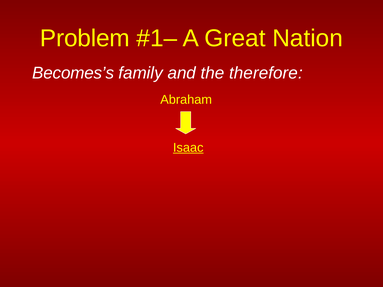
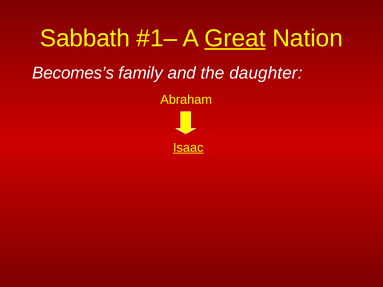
Problem: Problem -> Sabbath
Great underline: none -> present
therefore: therefore -> daughter
